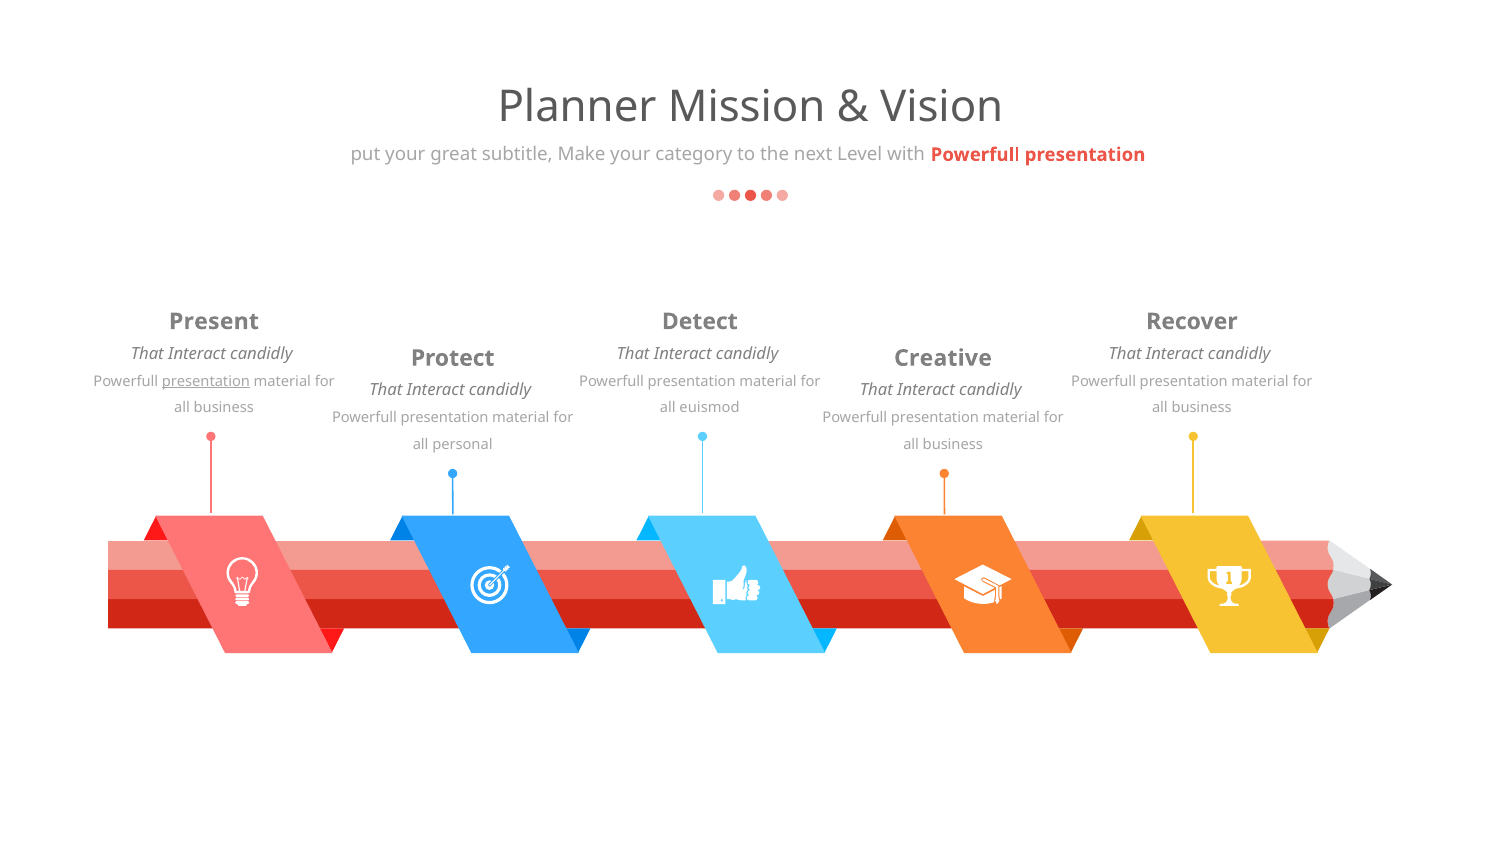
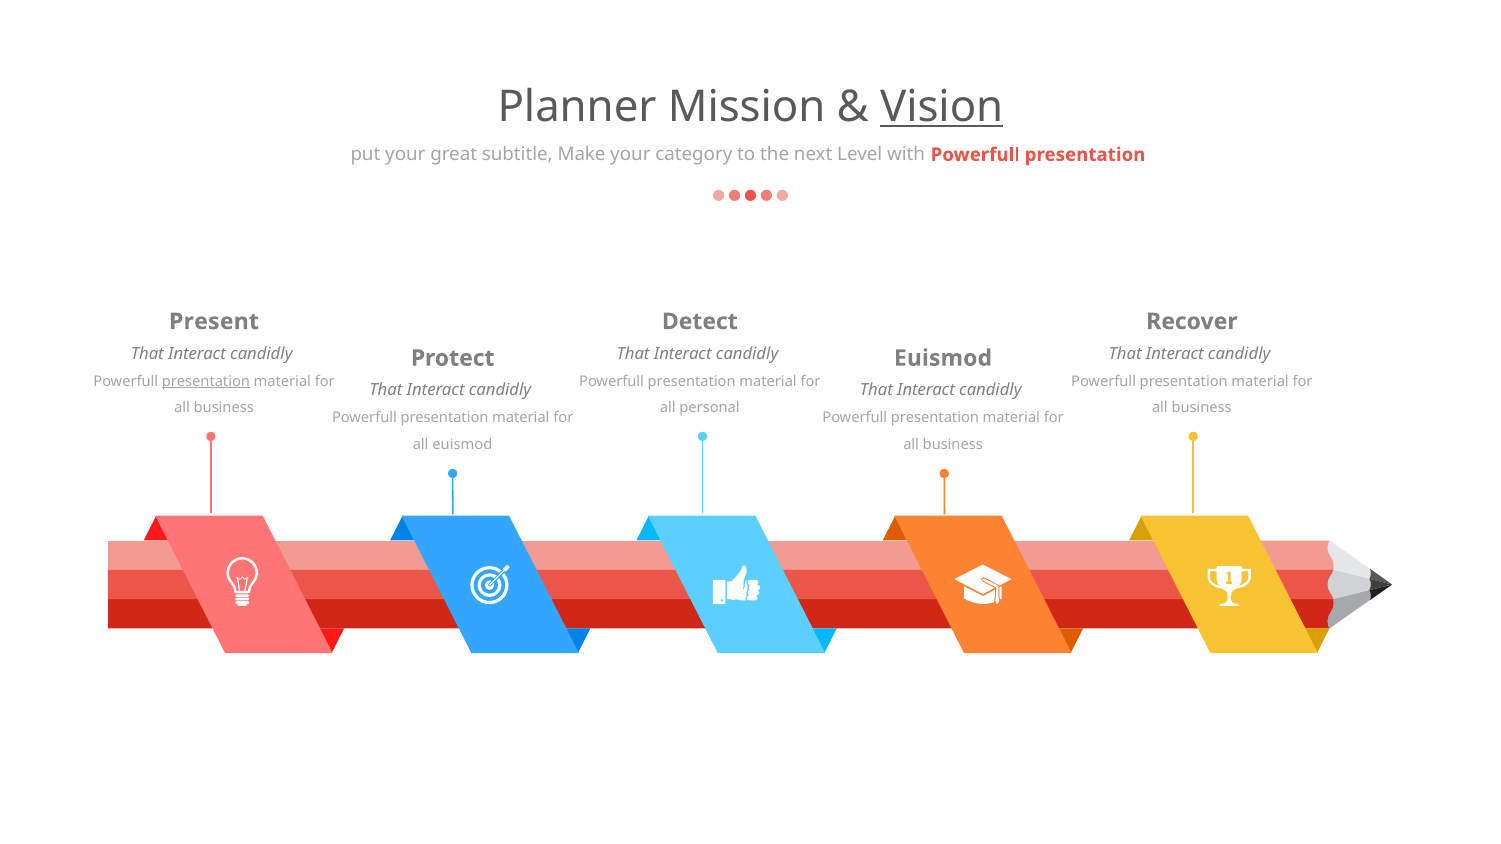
Vision underline: none -> present
candidly Creative: Creative -> Euismod
euismod: euismod -> personal
all personal: personal -> euismod
